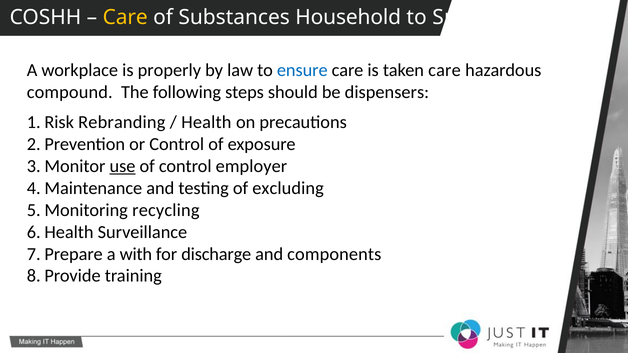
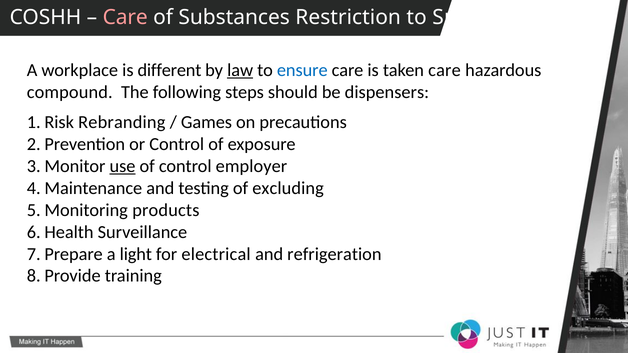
Care at (125, 17) colour: yellow -> pink
Household: Household -> Restriction
properly: properly -> different
law underline: none -> present
Health: Health -> Games
recycling: recycling -> products
with: with -> light
discharge: discharge -> electrical
components: components -> refrigeration
